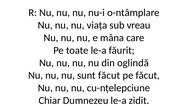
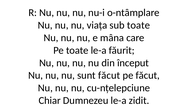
sub vreau: vreau -> toate
oglindă: oglindă -> început
